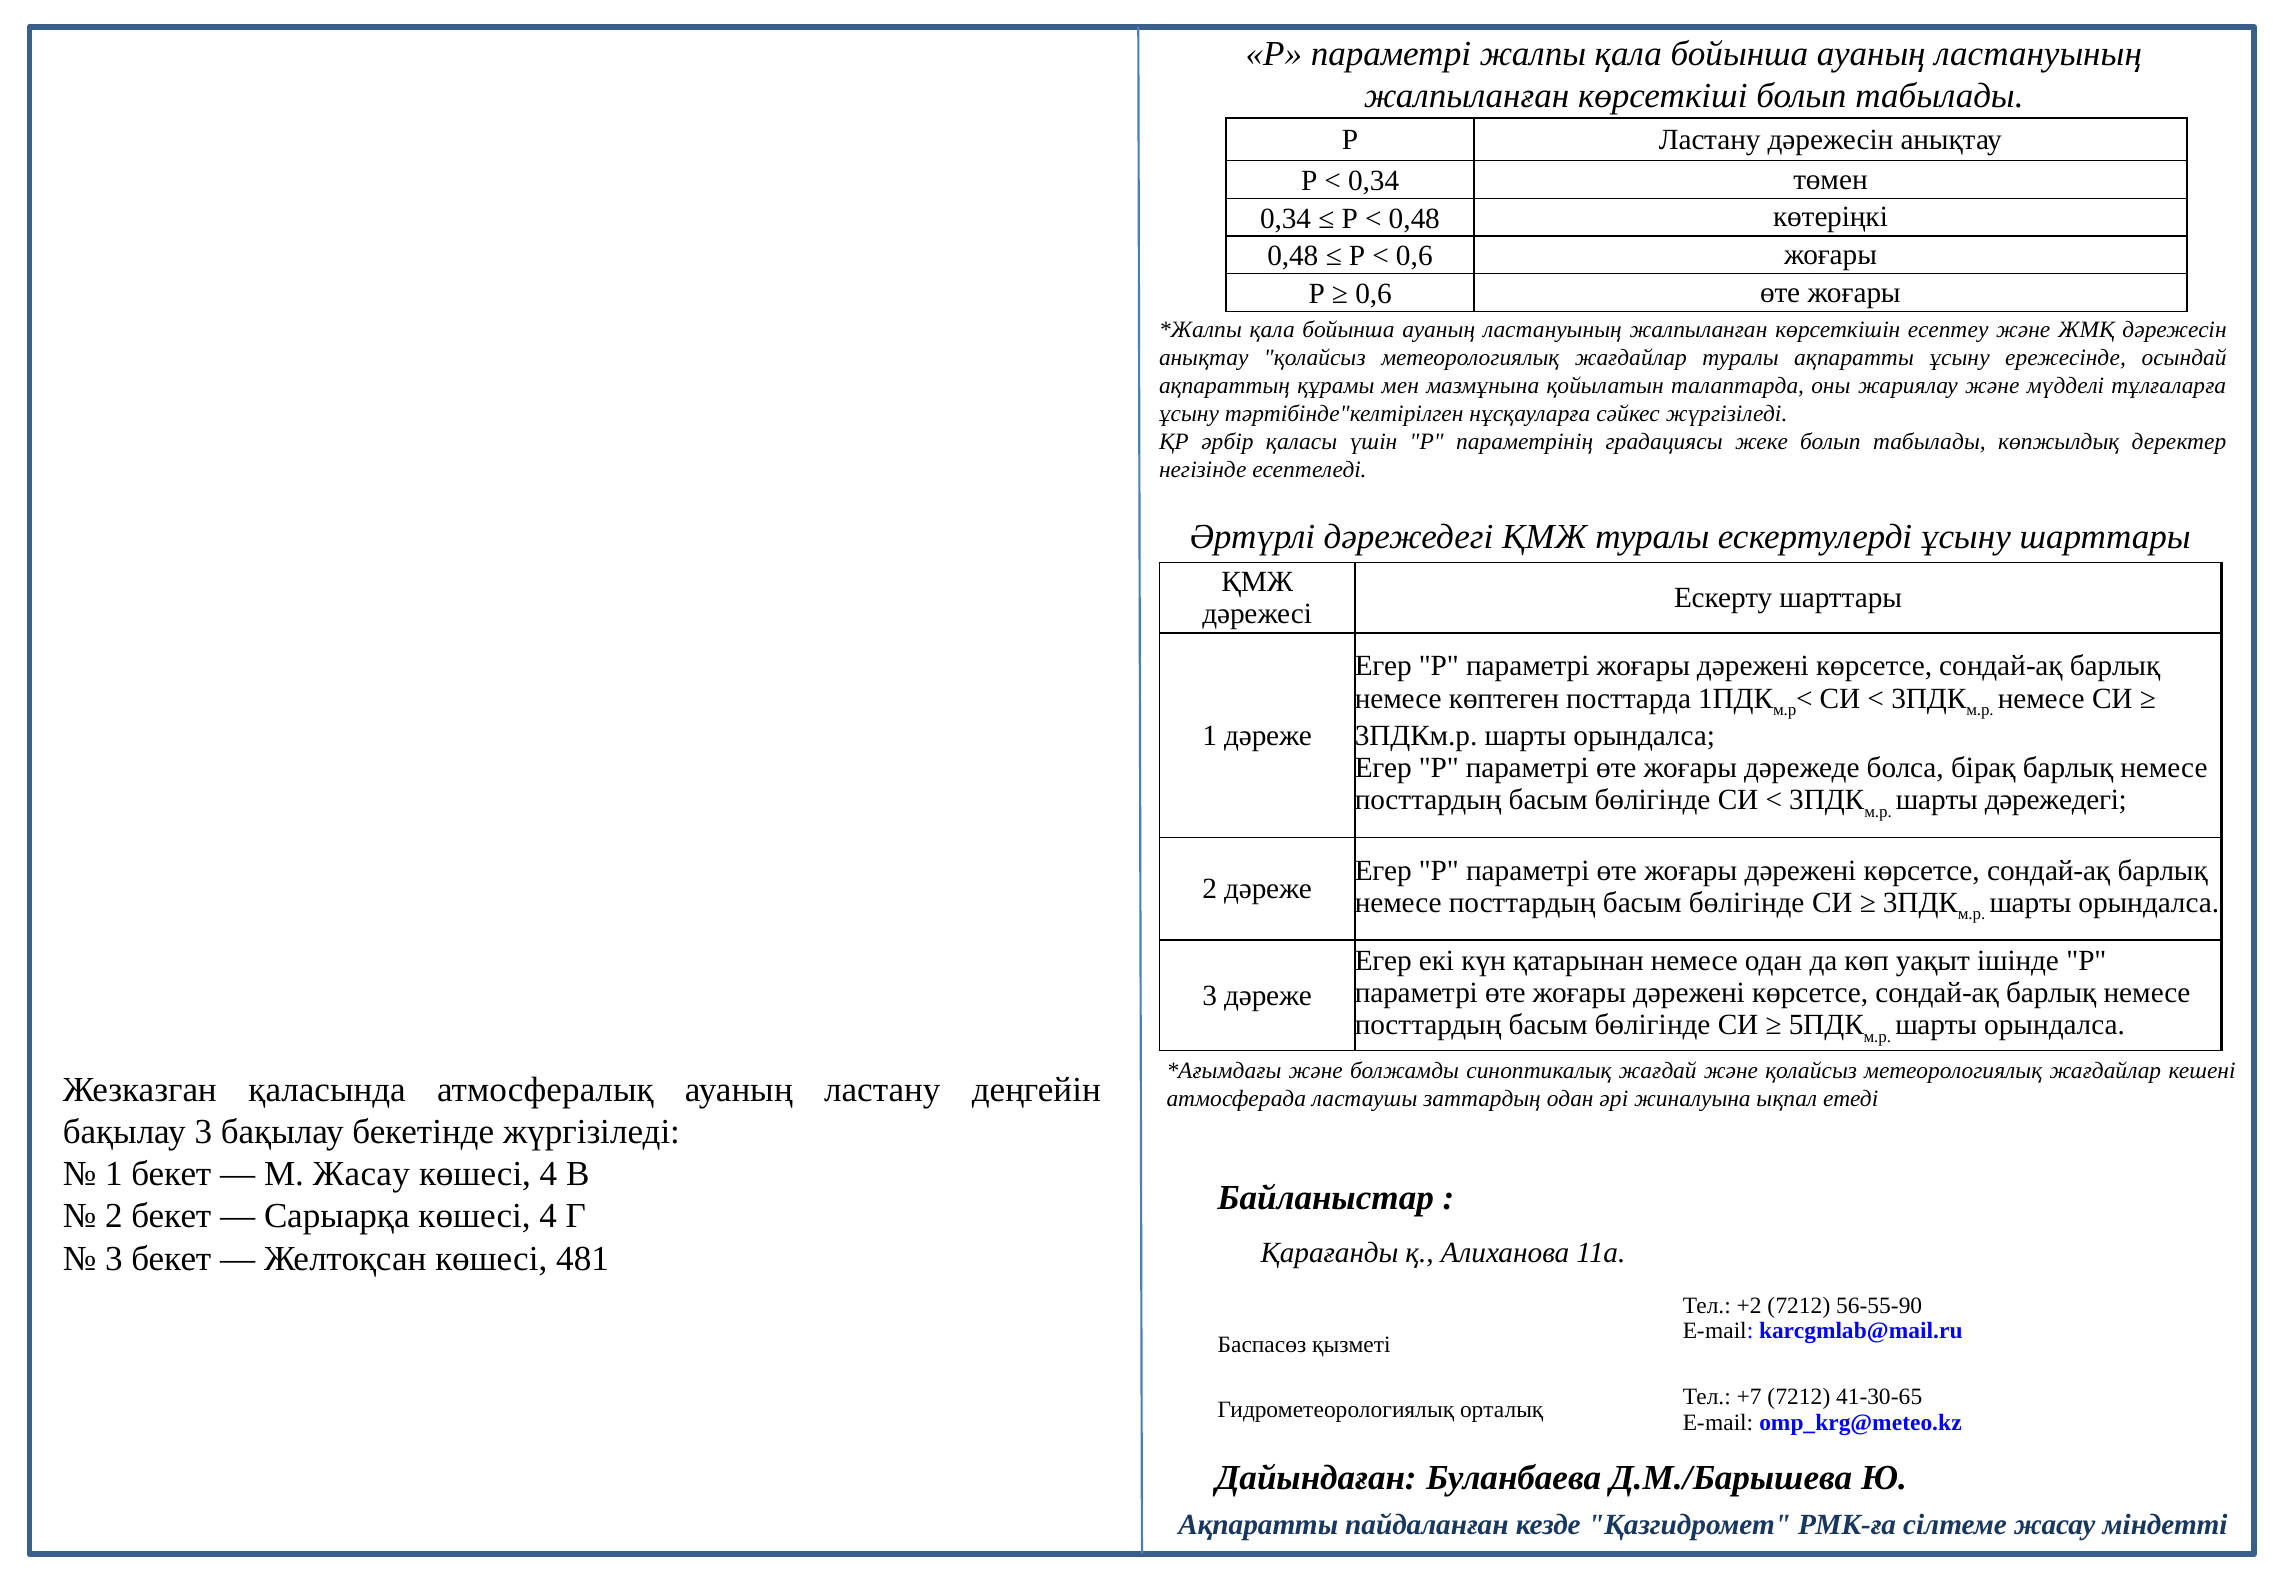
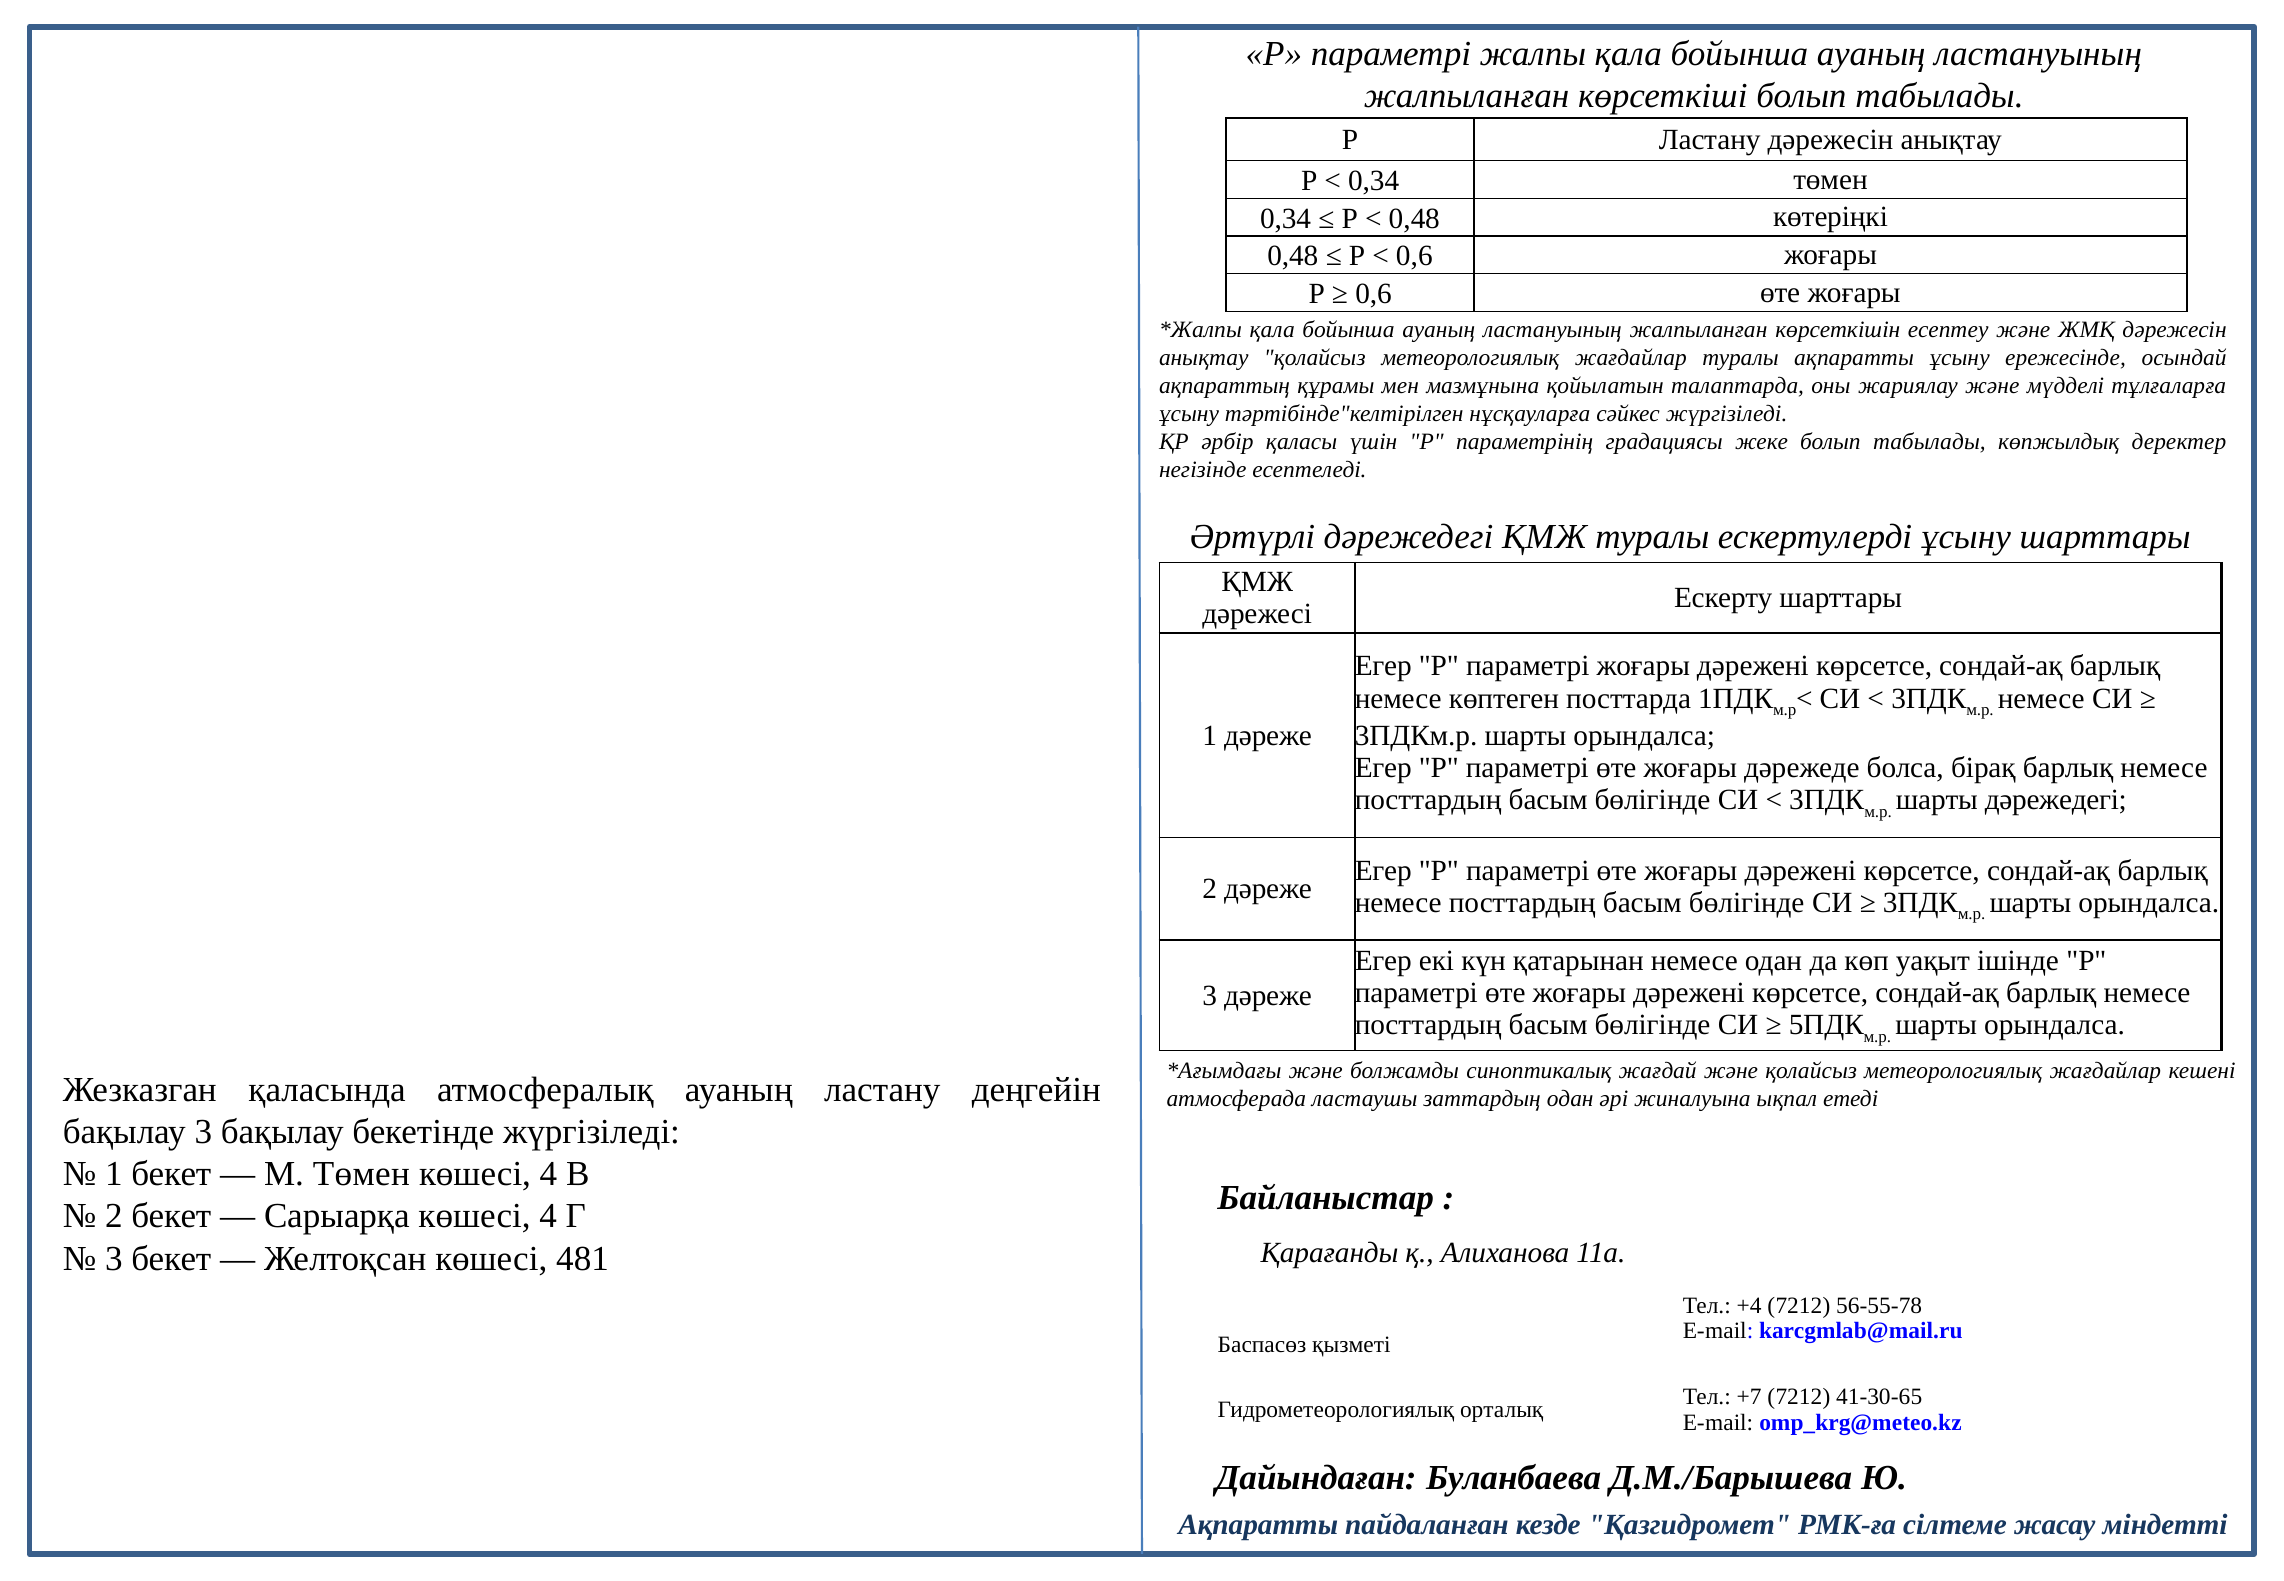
М Жасау: Жасау -> Төмен
+2: +2 -> +4
56-55-90: 56-55-90 -> 56-55-78
